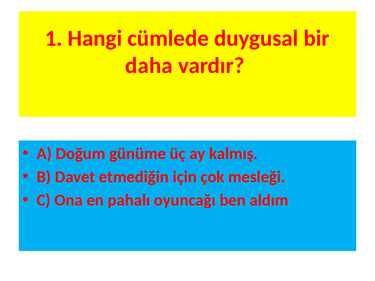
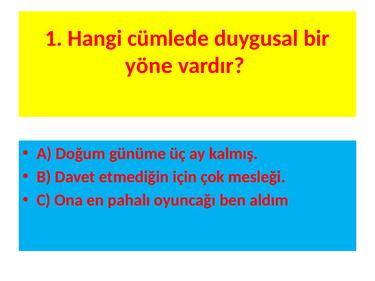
daha: daha -> yöne
